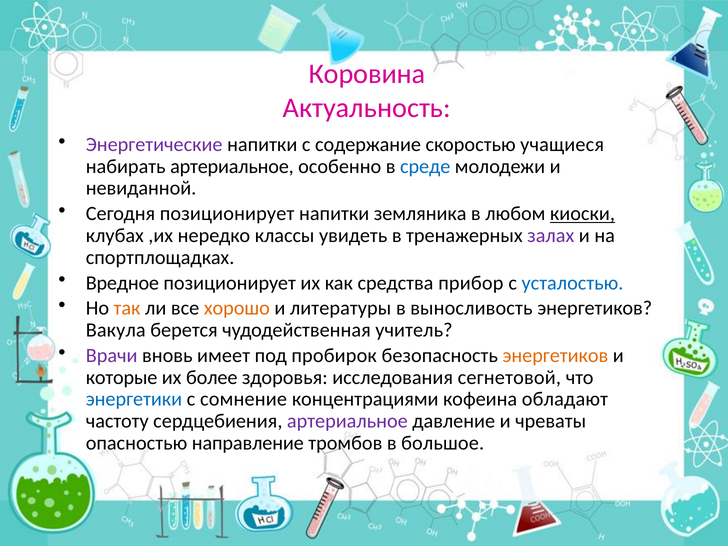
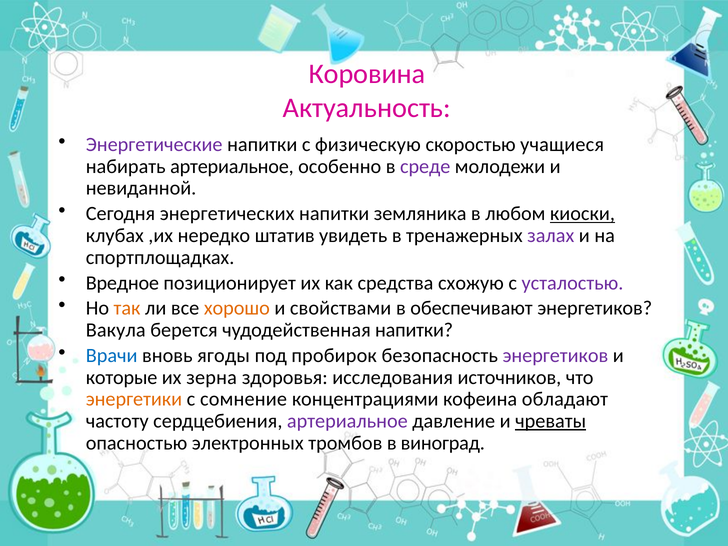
содержание: содержание -> физическую
среде colour: blue -> purple
Сегодня позиционирует: позиционирует -> энергетических
классы: классы -> штатив
прибор: прибор -> схожую
усталостью colour: blue -> purple
литературы: литературы -> свойствами
выносливость: выносливость -> обеспечивают
чудодейственная учитель: учитель -> напитки
Врачи colour: purple -> blue
имеет: имеет -> ягоды
энергетиков at (555, 356) colour: orange -> purple
более: более -> зерна
сегнетовой: сегнетовой -> источников
энергетики colour: blue -> orange
чреваты underline: none -> present
направление: направление -> электронных
большое: большое -> виноград
